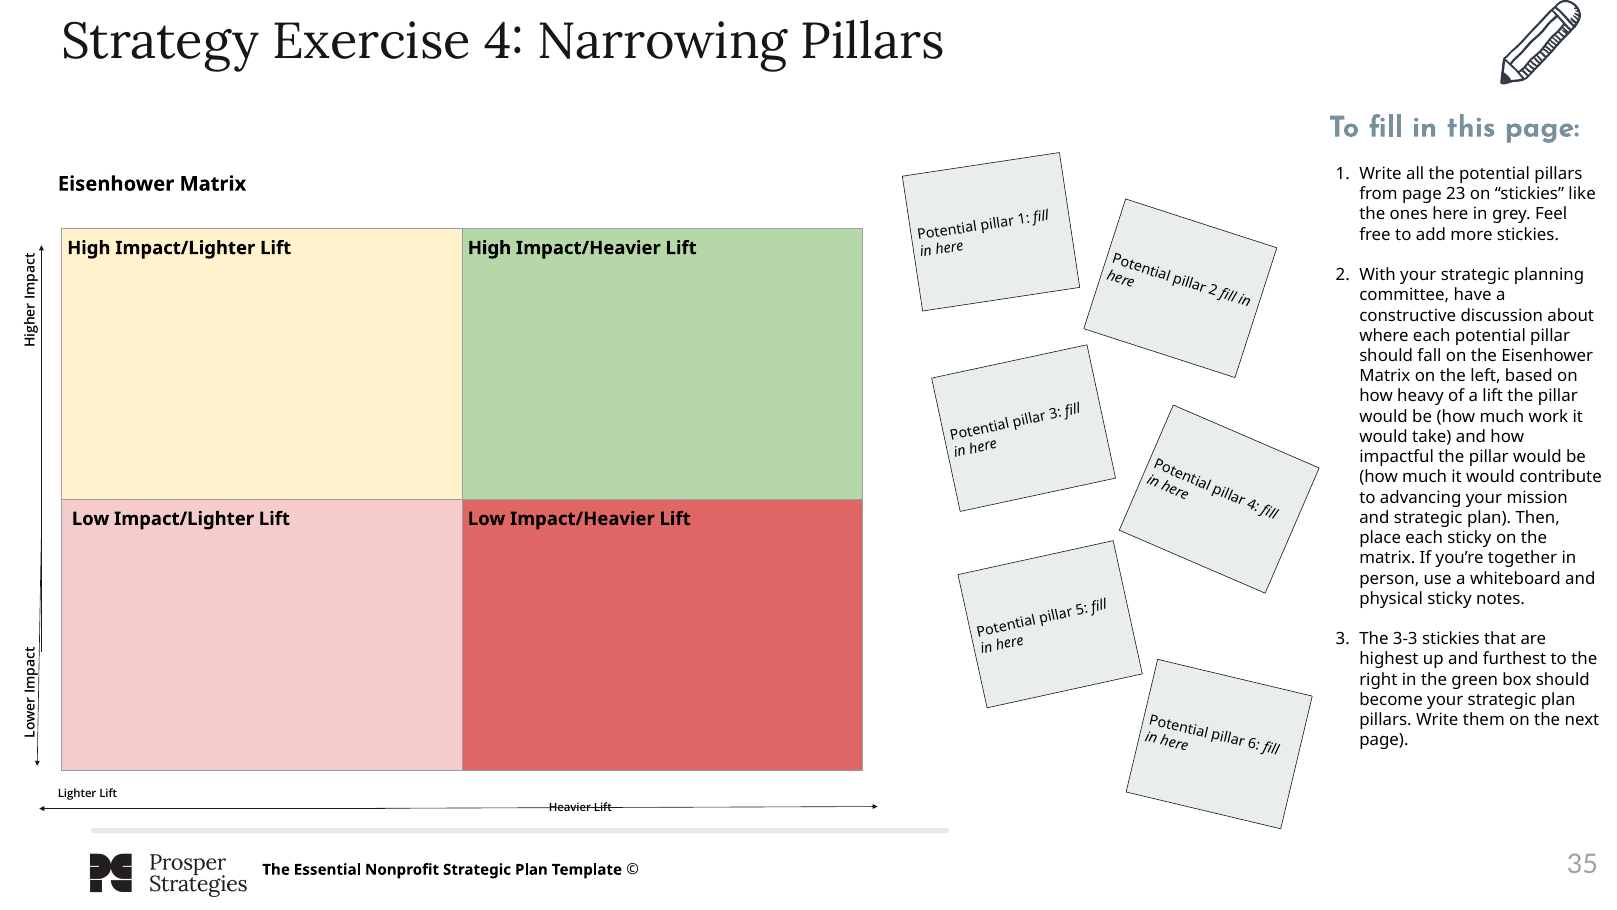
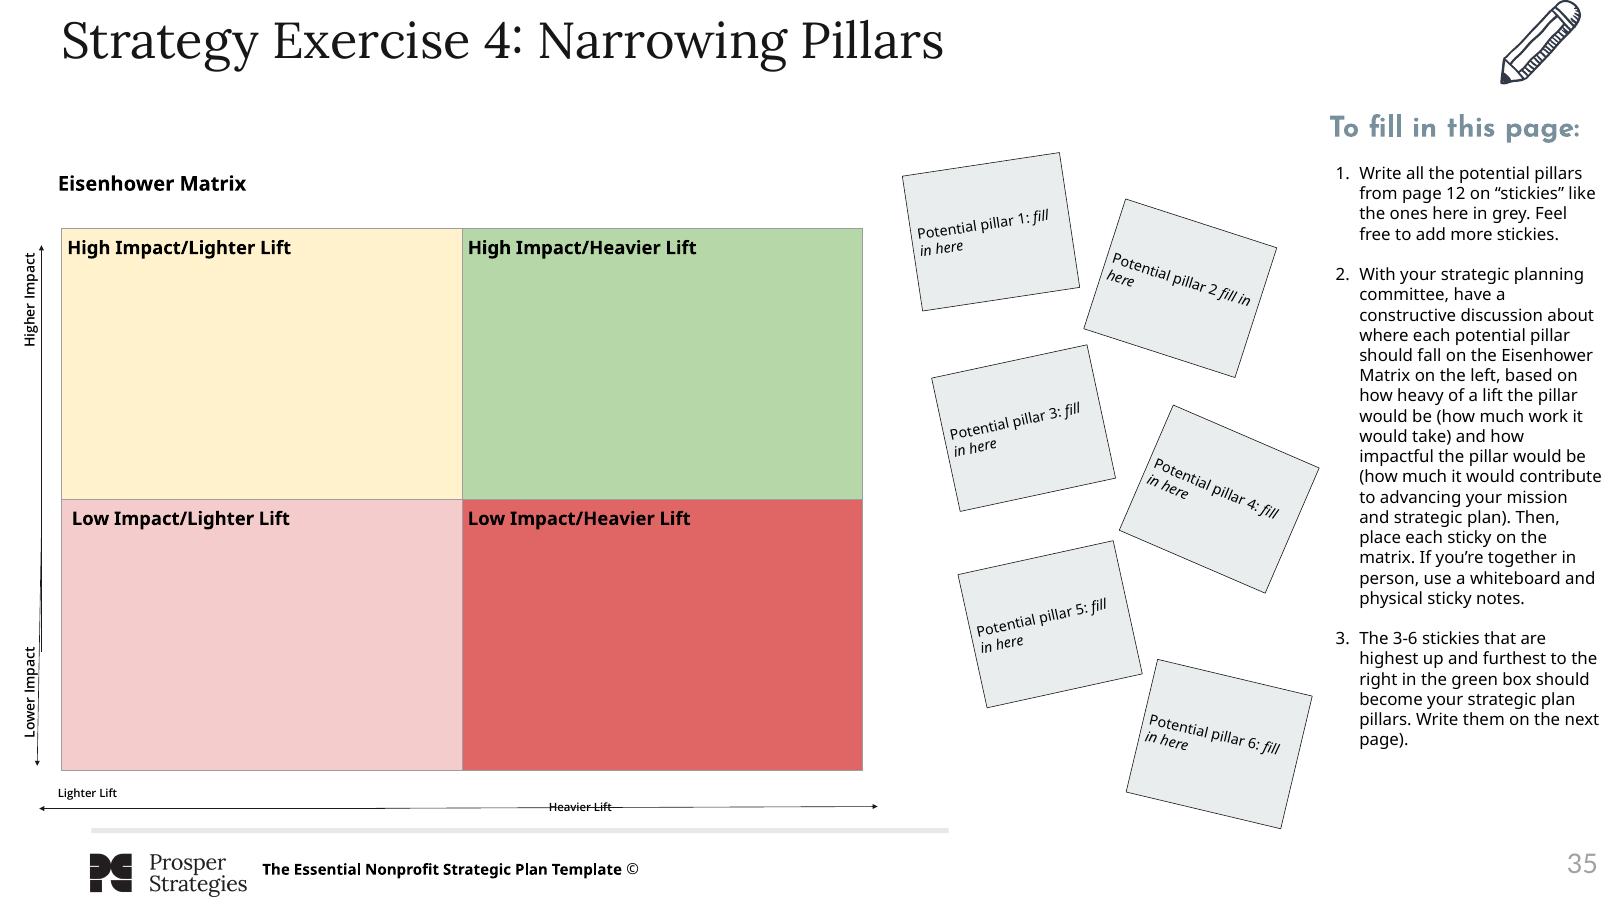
23: 23 -> 12
3-3: 3-3 -> 3-6
